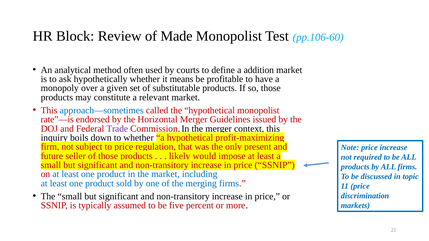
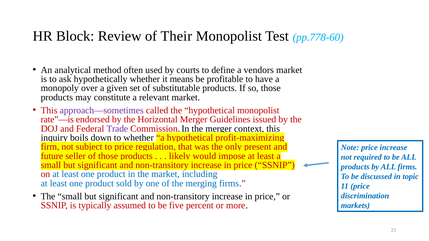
Made: Made -> Their
pp.106-60: pp.106-60 -> pp.778-60
addition: addition -> vendors
approach—sometimes colour: blue -> purple
